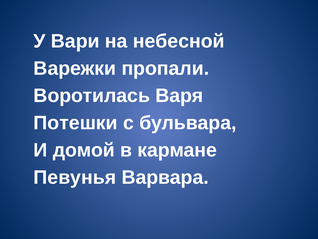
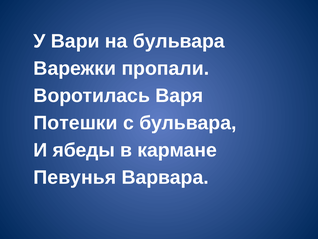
на небесной: небесной -> бульвара
домой: домой -> ябеды
